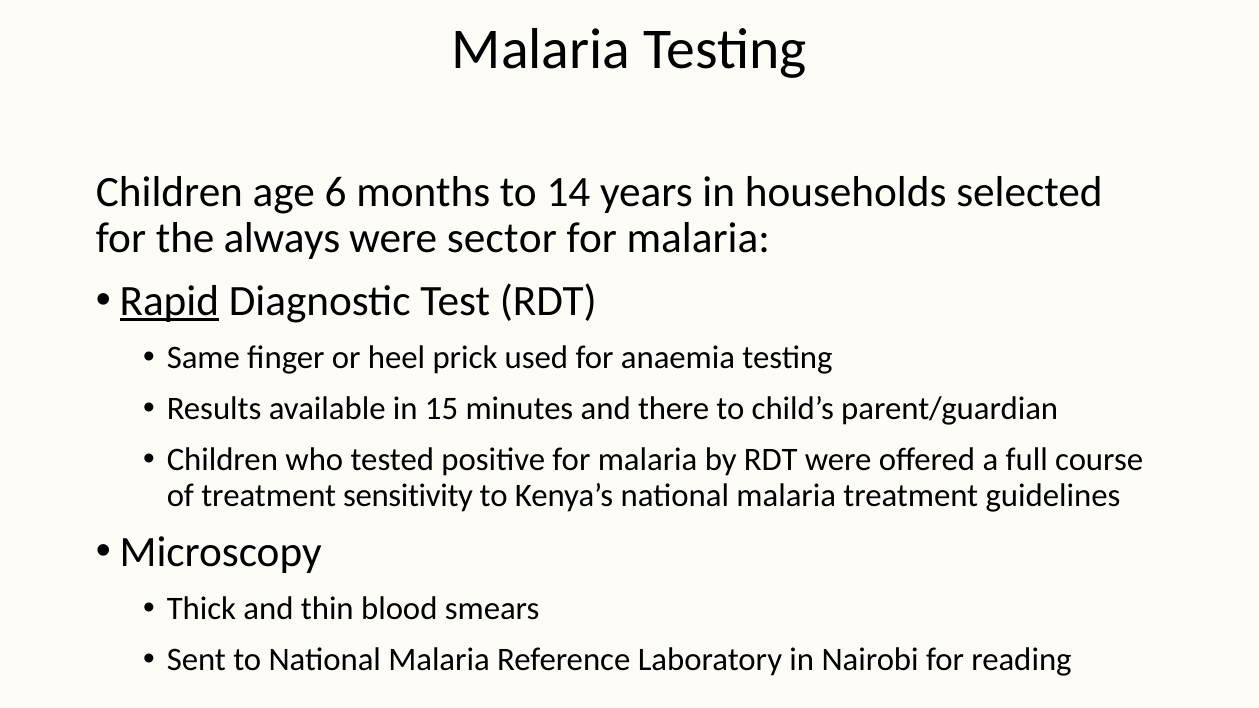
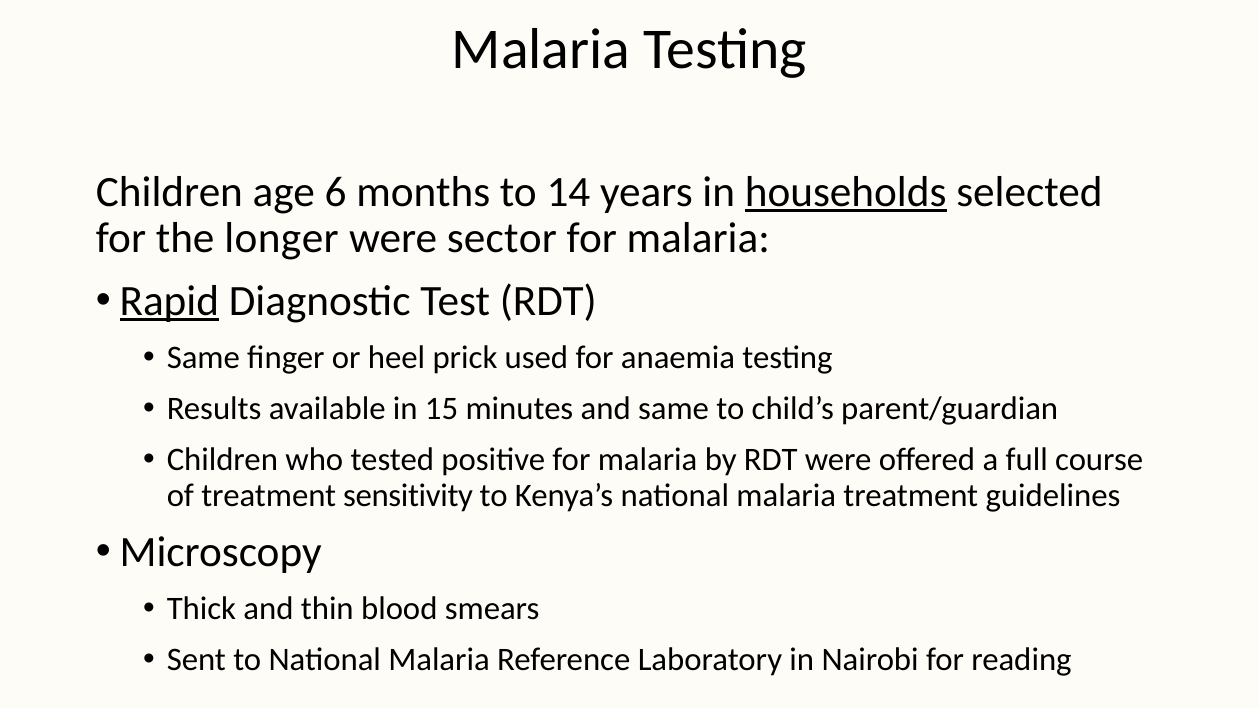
households underline: none -> present
always: always -> longer
and there: there -> same
